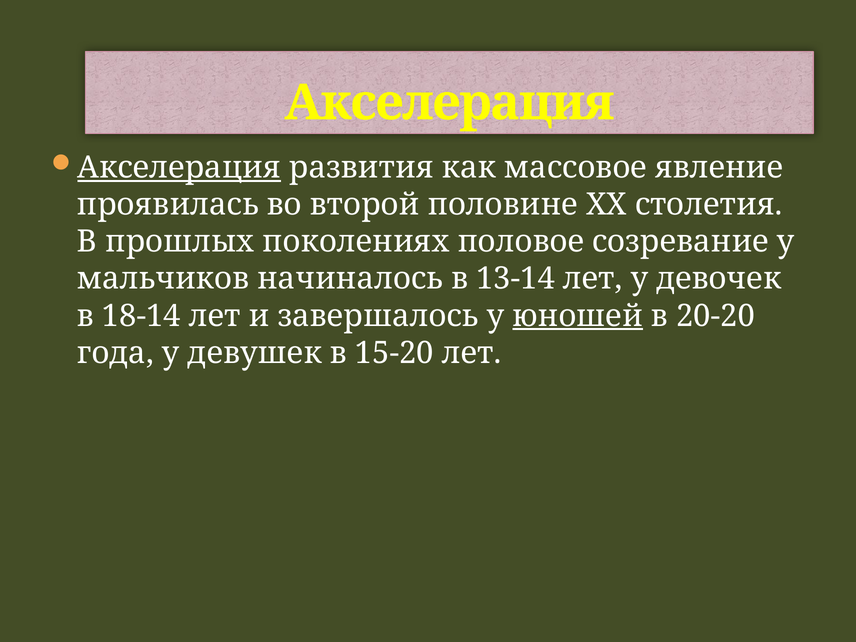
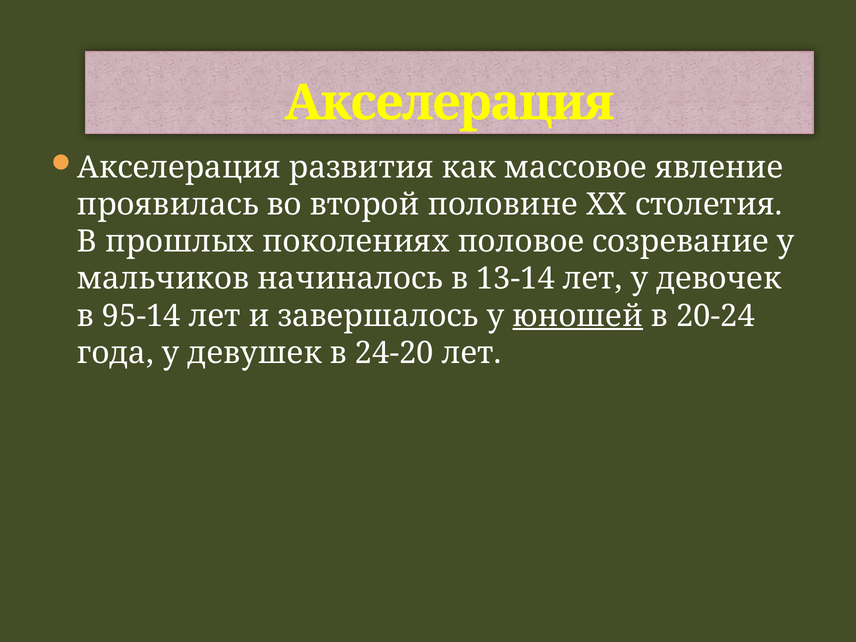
Акселерация at (179, 168) underline: present -> none
18-14: 18-14 -> 95-14
20-20: 20-20 -> 20-24
15-20: 15-20 -> 24-20
